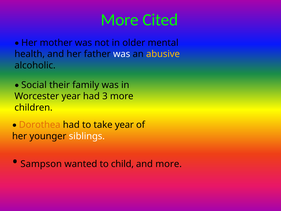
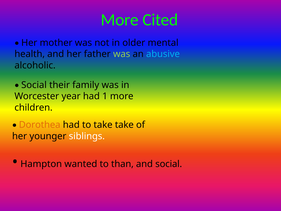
was at (122, 54) colour: white -> light green
abusive colour: yellow -> light blue
3: 3 -> 1
take year: year -> take
Sampson: Sampson -> Hampton
child: child -> than
and more: more -> social
